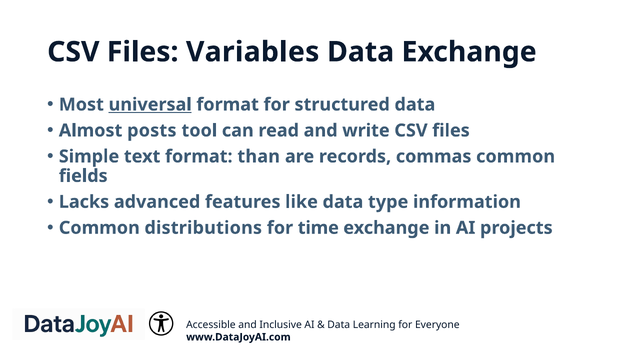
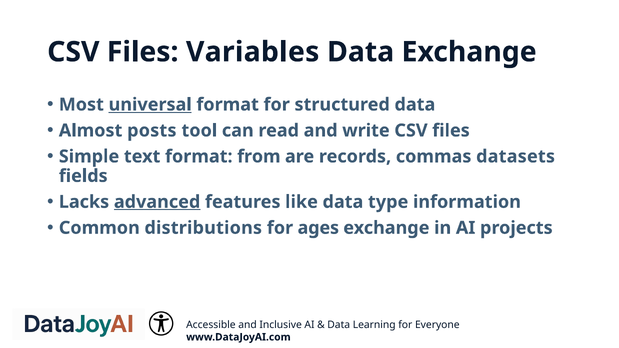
than: than -> from
commas common: common -> datasets
advanced underline: none -> present
time: time -> ages
